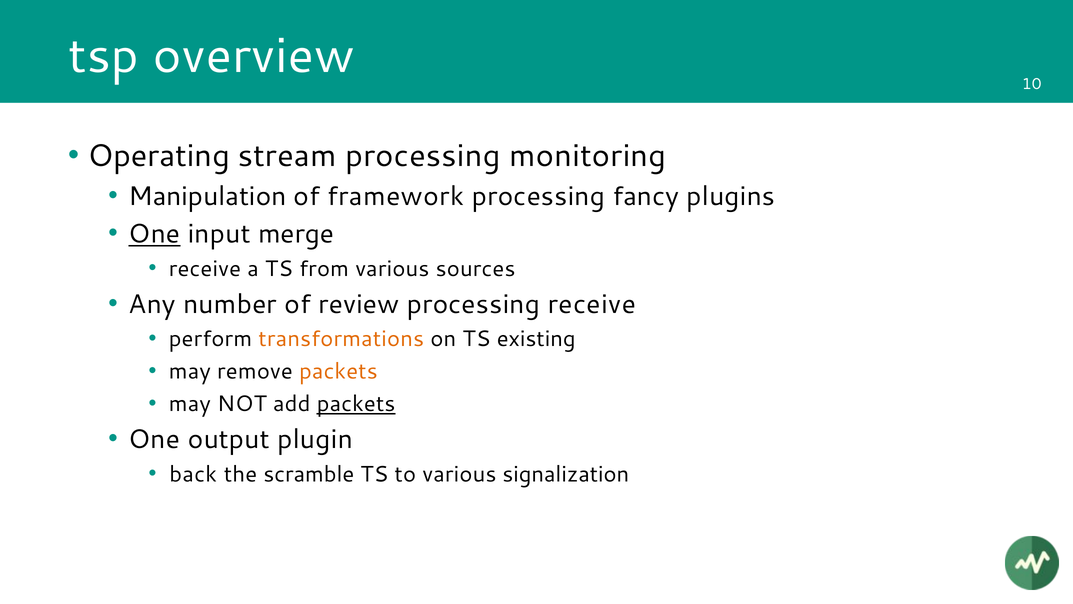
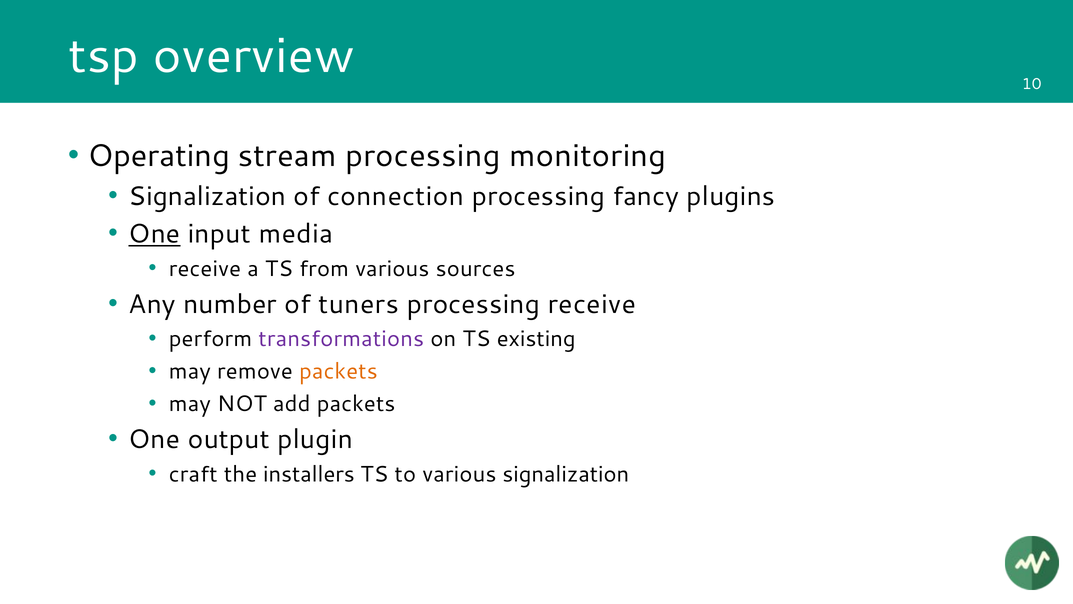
Manipulation at (207, 196): Manipulation -> Signalization
framework: framework -> connection
merge: merge -> media
review: review -> tuners
transformations colour: orange -> purple
packets at (356, 404) underline: present -> none
back: back -> craft
scramble: scramble -> installers
